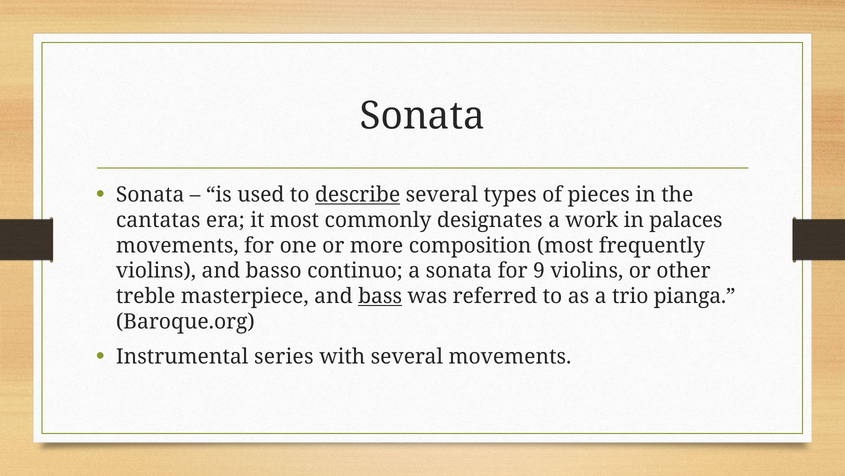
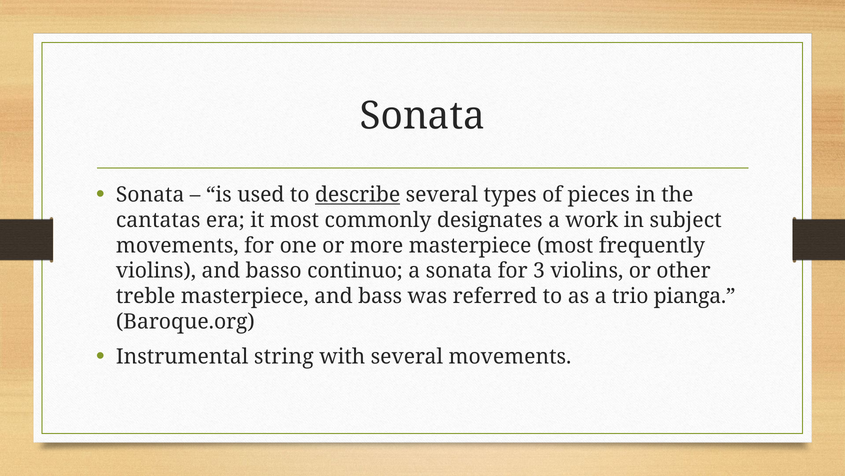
palaces: palaces -> subject
more composition: composition -> masterpiece
9: 9 -> 3
bass underline: present -> none
series: series -> string
